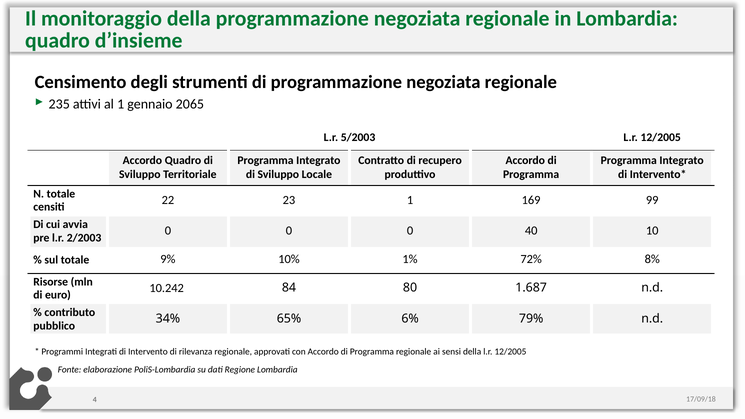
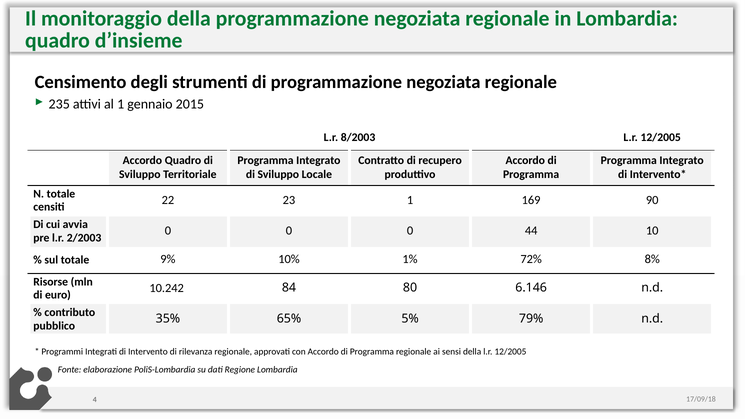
2065: 2065 -> 2015
5/2003: 5/2003 -> 8/2003
99: 99 -> 90
40: 40 -> 44
1.687: 1.687 -> 6.146
34%: 34% -> 35%
6%: 6% -> 5%
